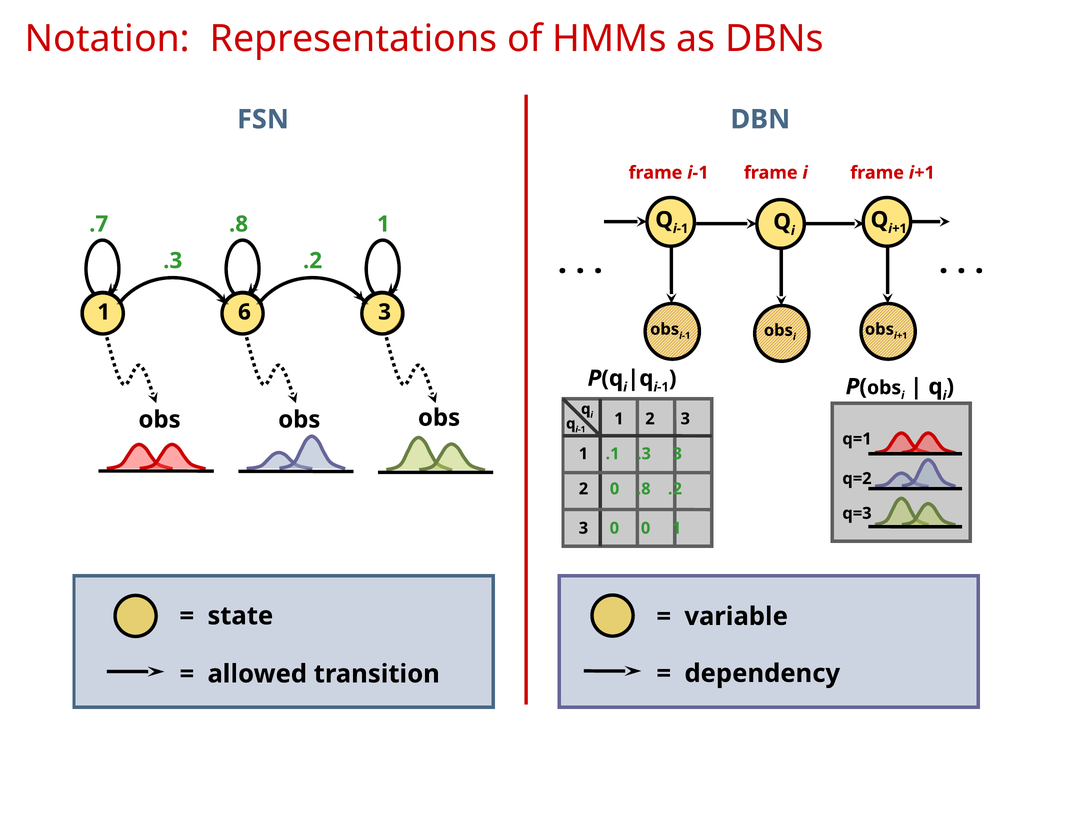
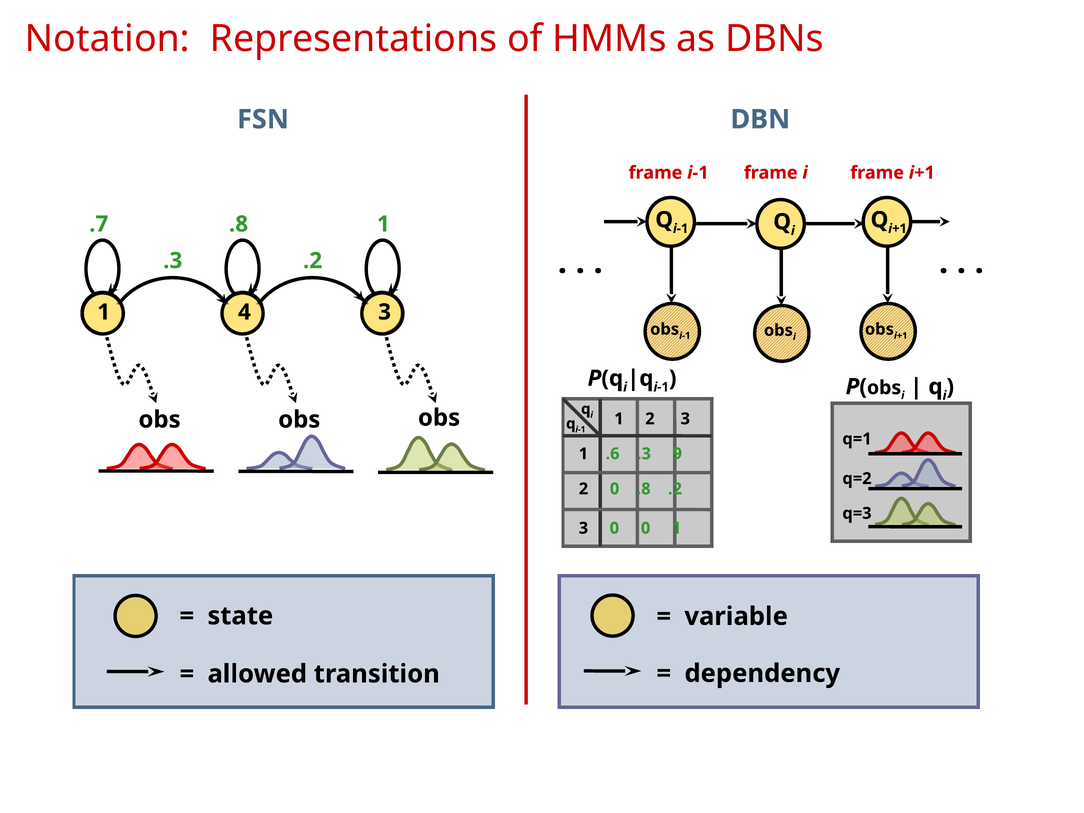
6: 6 -> 4
.1: .1 -> .6
.3 3: 3 -> 9
